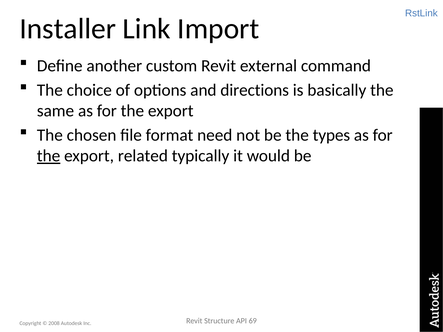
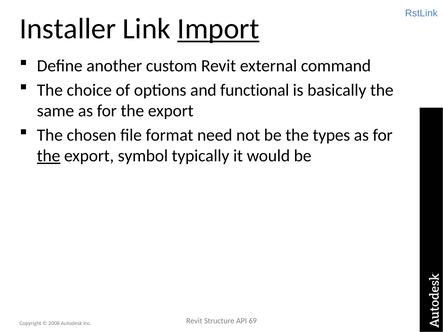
Import underline: none -> present
directions: directions -> functional
related: related -> symbol
